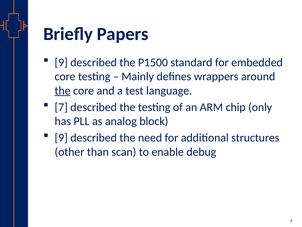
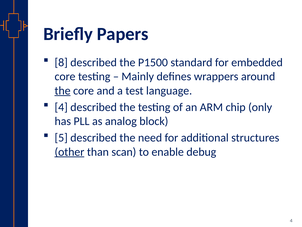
9 at (61, 62): 9 -> 8
7 at (61, 107): 7 -> 4
9 at (61, 137): 9 -> 5
other underline: none -> present
